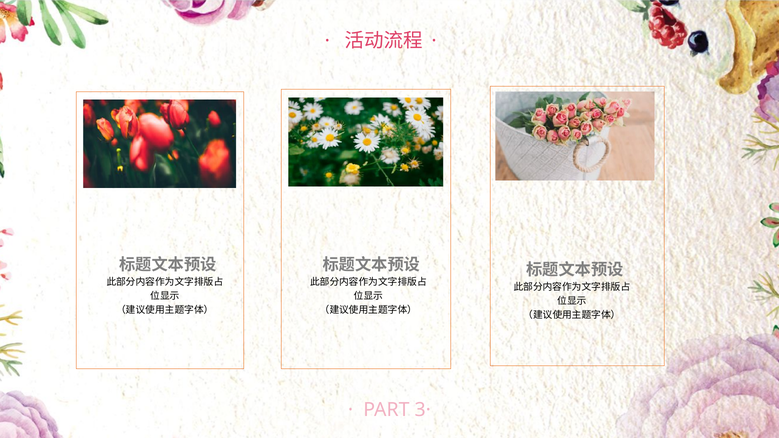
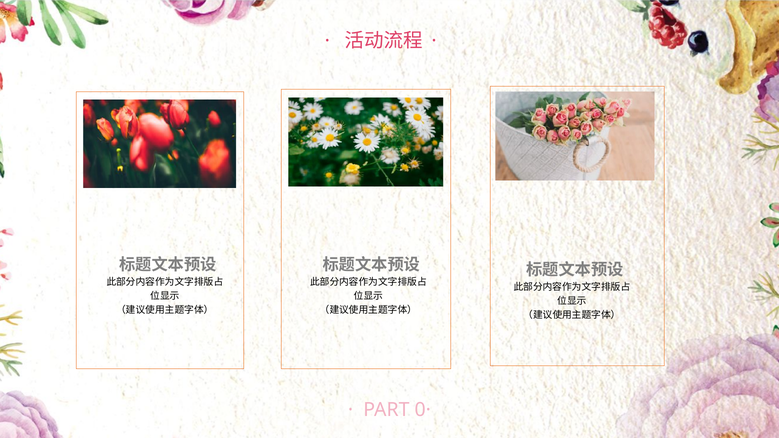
3·: 3· -> 0·
